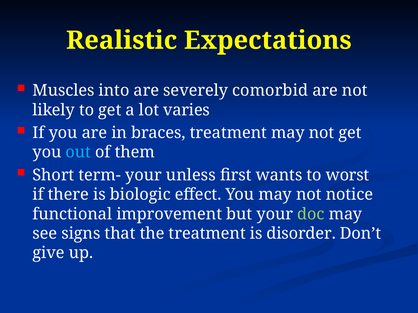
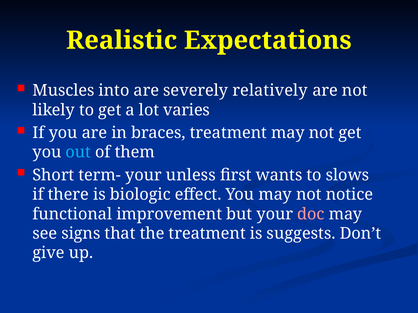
comorbid: comorbid -> relatively
worst: worst -> slows
doc colour: light green -> pink
disorder: disorder -> suggests
